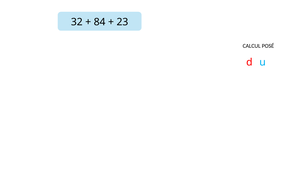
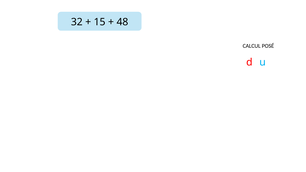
84: 84 -> 15
23: 23 -> 48
